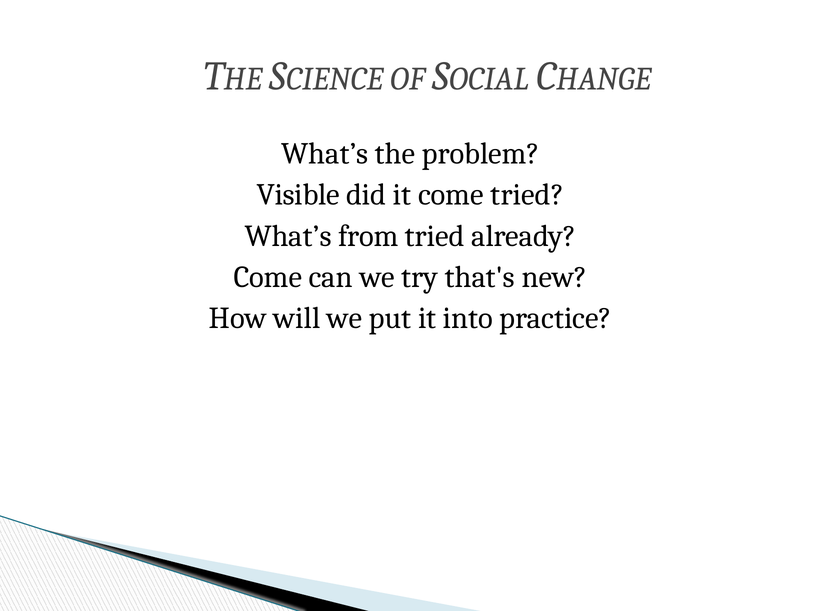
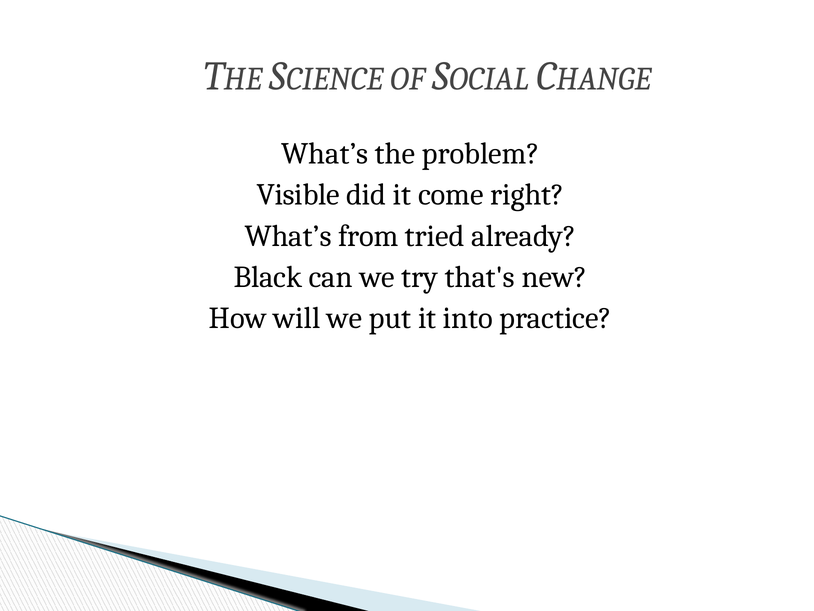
come tried: tried -> right
Come at (268, 277): Come -> Black
